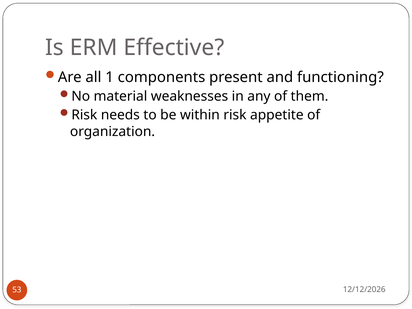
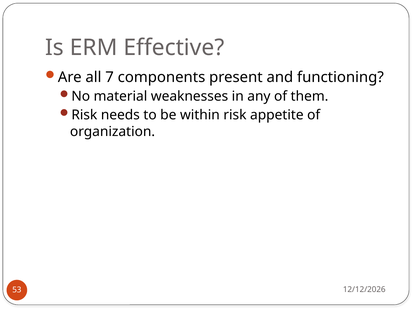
1: 1 -> 7
